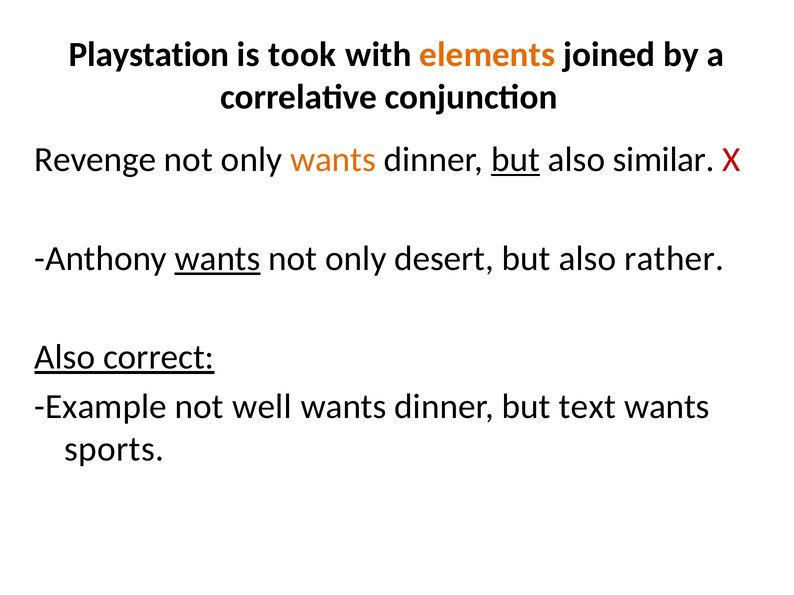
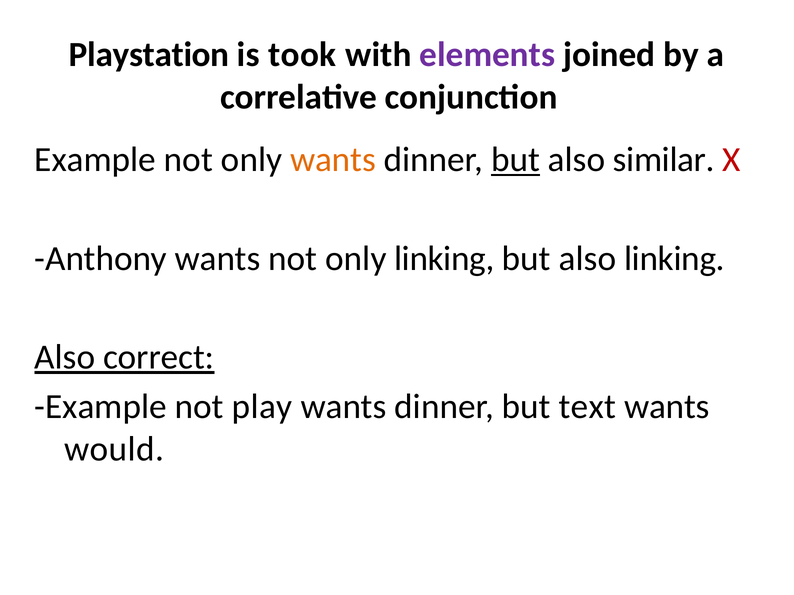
elements colour: orange -> purple
Revenge at (95, 160): Revenge -> Example
wants at (218, 259) underline: present -> none
only desert: desert -> linking
also rather: rather -> linking
well: well -> play
sports: sports -> would
